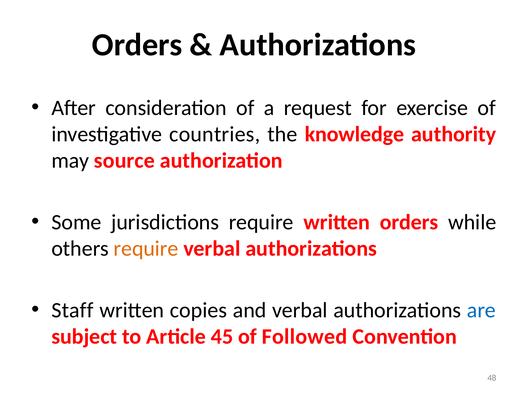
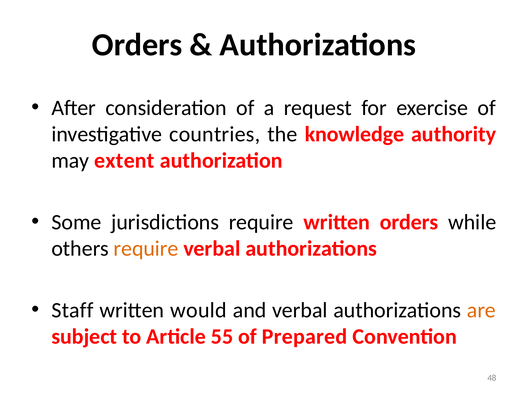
source: source -> extent
copies: copies -> would
are colour: blue -> orange
45: 45 -> 55
Followed: Followed -> Prepared
